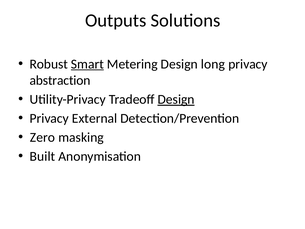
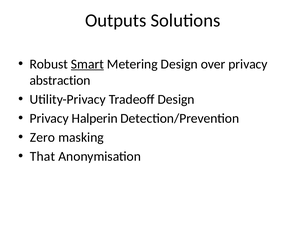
long: long -> over
Design at (176, 99) underline: present -> none
External: External -> Halperin
Built: Built -> That
